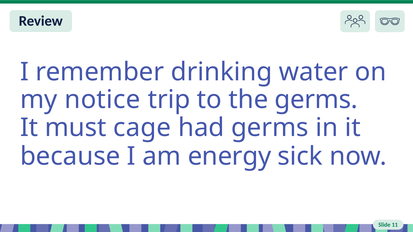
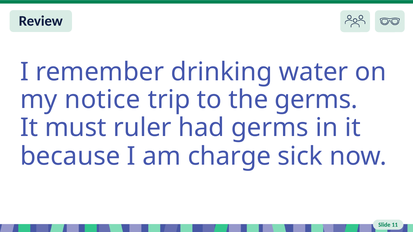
cage: cage -> ruler
energy: energy -> charge
